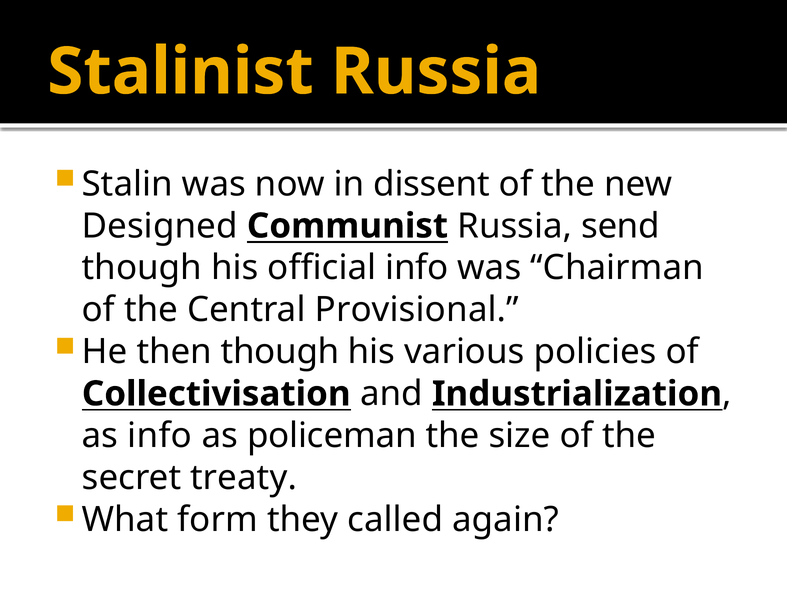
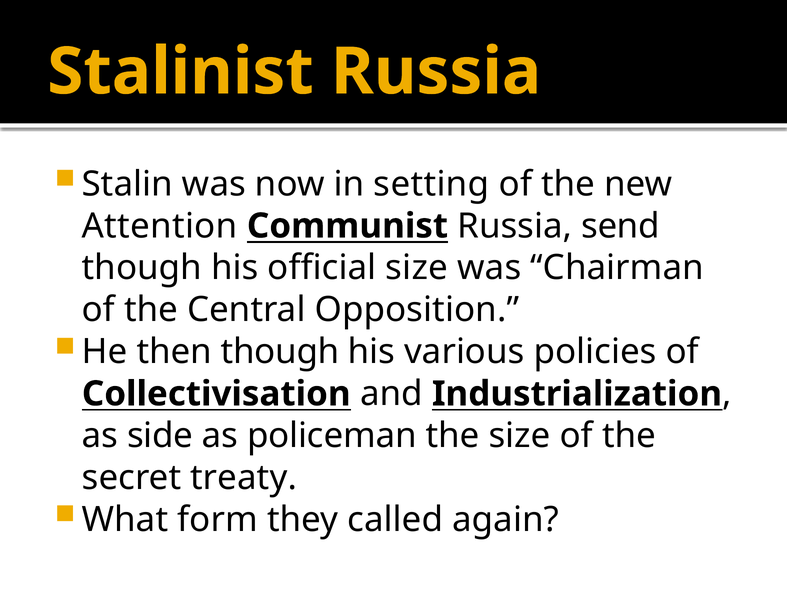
dissent: dissent -> setting
Designed: Designed -> Attention
official info: info -> size
Provisional: Provisional -> Opposition
as info: info -> side
